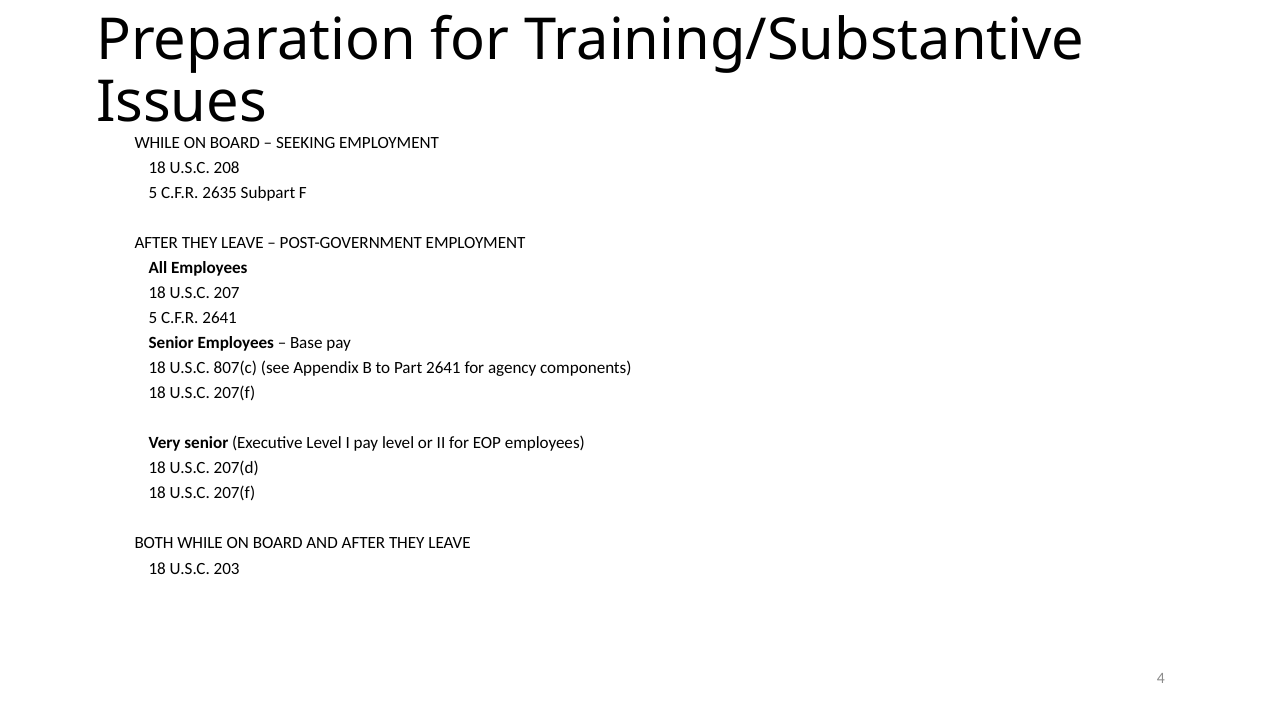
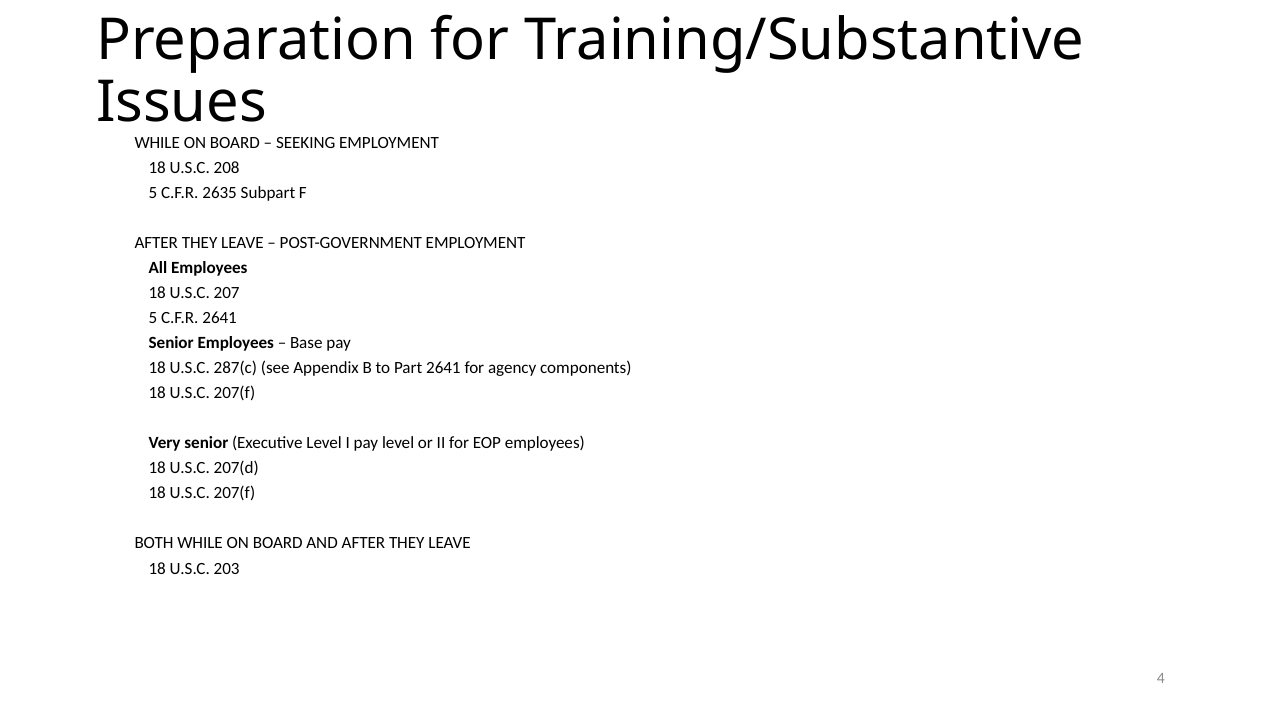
807(c: 807(c -> 287(c
